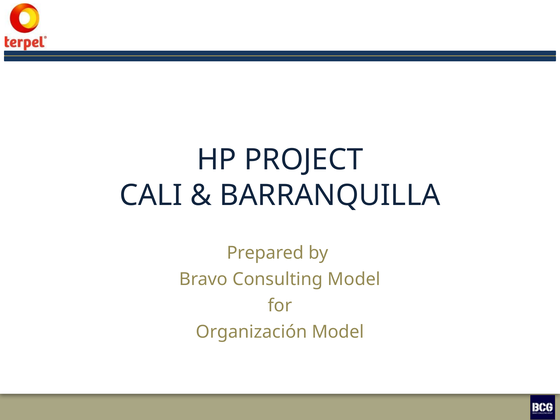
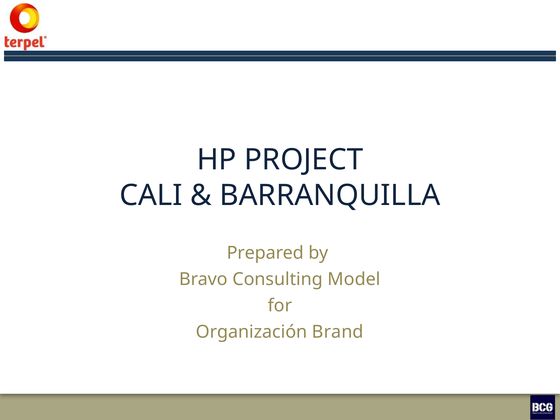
Organización Model: Model -> Brand
